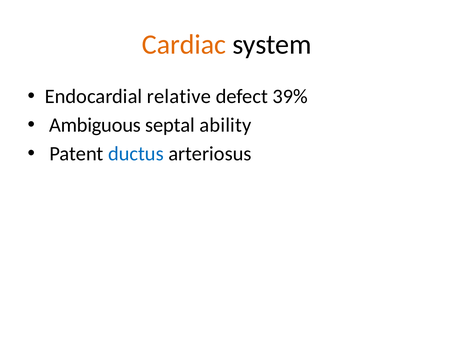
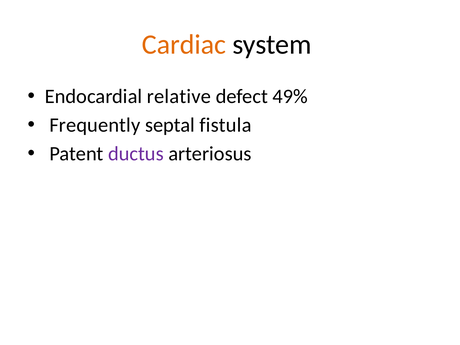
39%: 39% -> 49%
Ambiguous: Ambiguous -> Frequently
ability: ability -> fistula
ductus colour: blue -> purple
